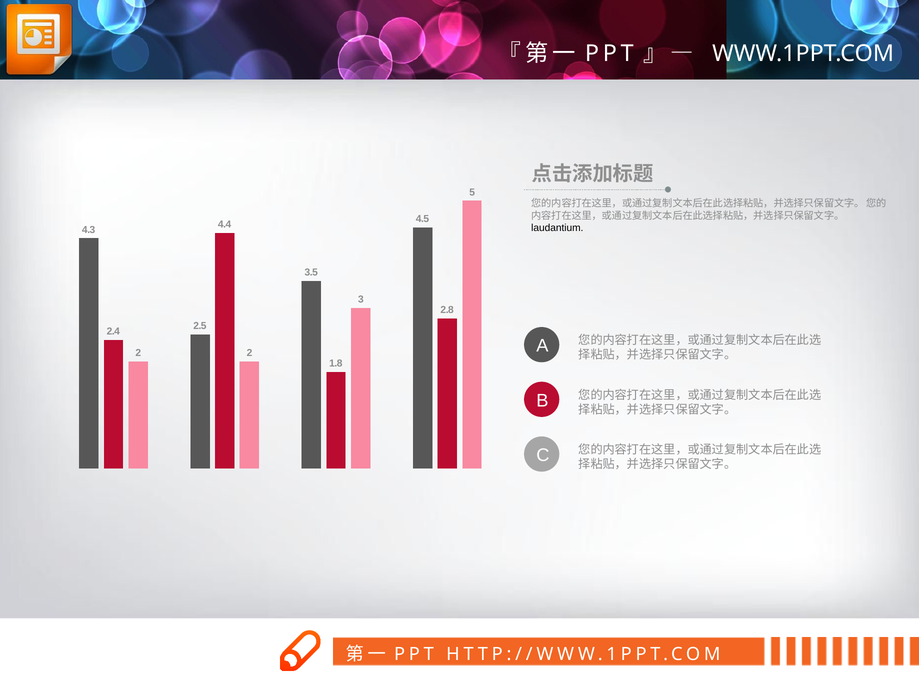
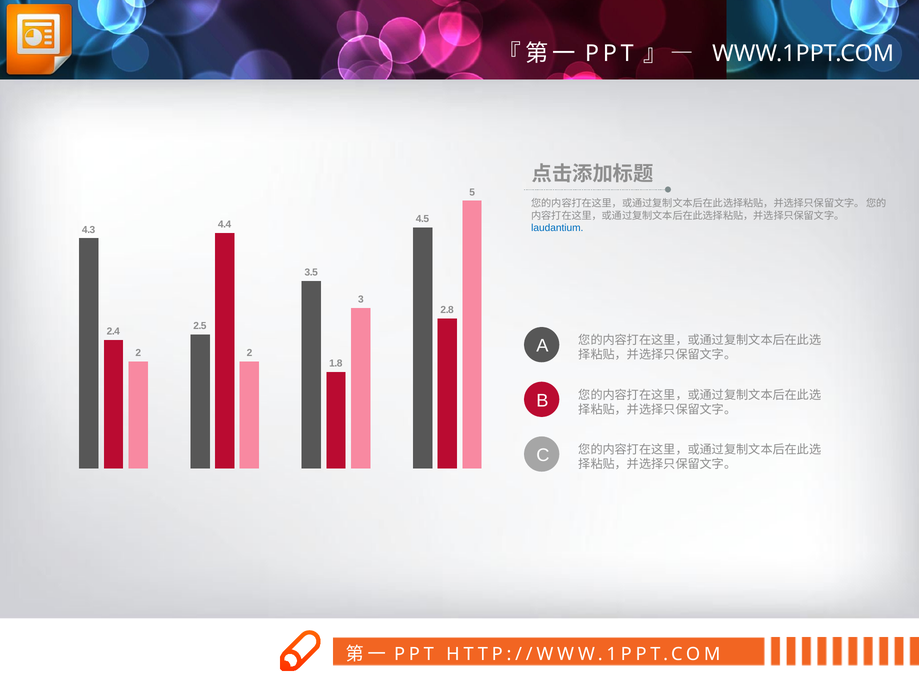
laudantium colour: black -> blue
